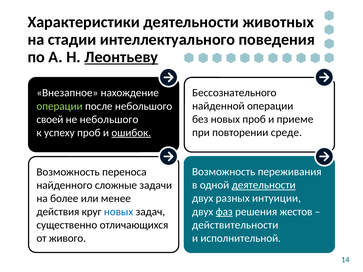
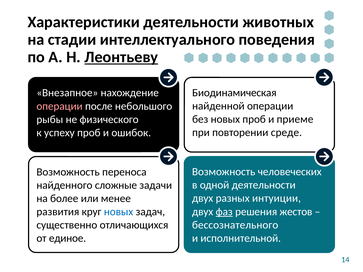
Бессознательного: Бессознательного -> Биодинамическая
операции at (60, 106) colour: light green -> pink
своей: своей -> рыбы
не небольшого: небольшого -> физического
ошибок underline: present -> none
переживания: переживания -> человеческих
деятельности at (264, 185) underline: present -> none
действия: действия -> развития
действительности: действительности -> бессознательного
живого: живого -> единое
